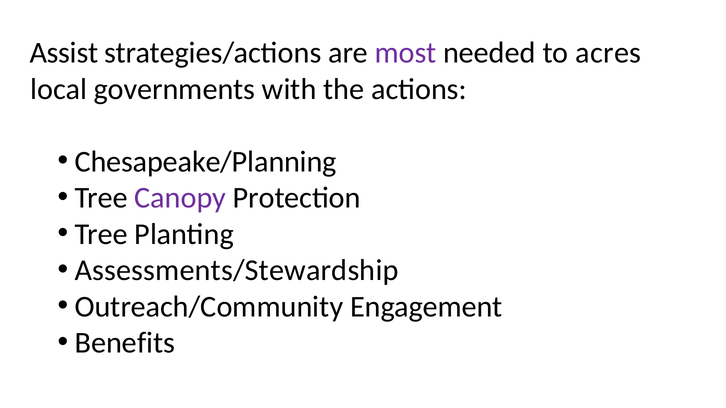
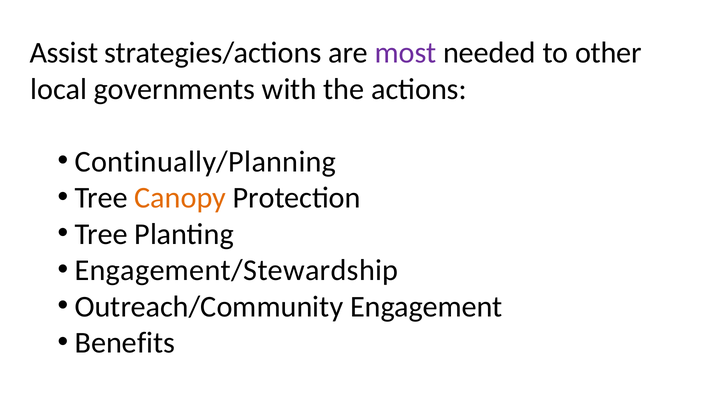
acres: acres -> other
Chesapeake/Planning: Chesapeake/Planning -> Continually/Planning
Canopy colour: purple -> orange
Assessments/Stewardship: Assessments/Stewardship -> Engagement/Stewardship
